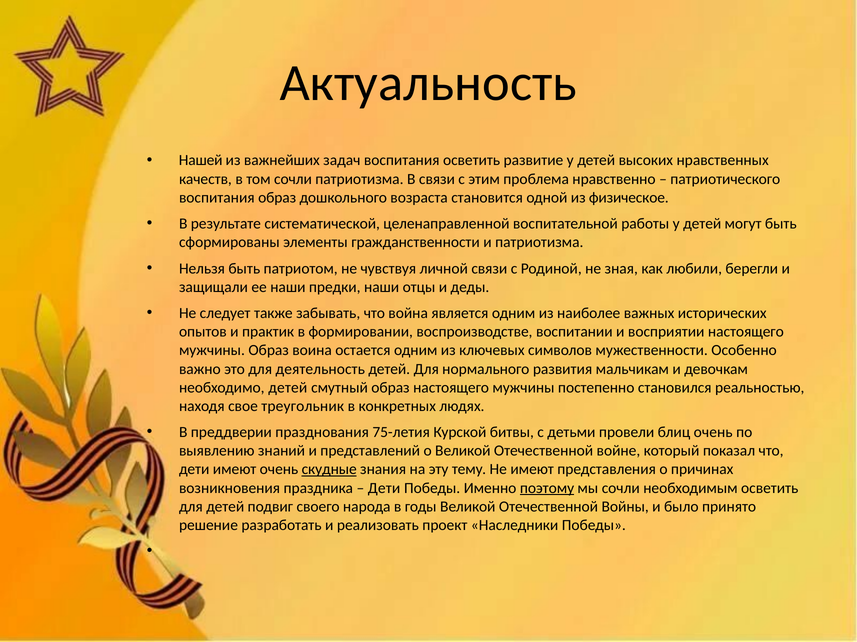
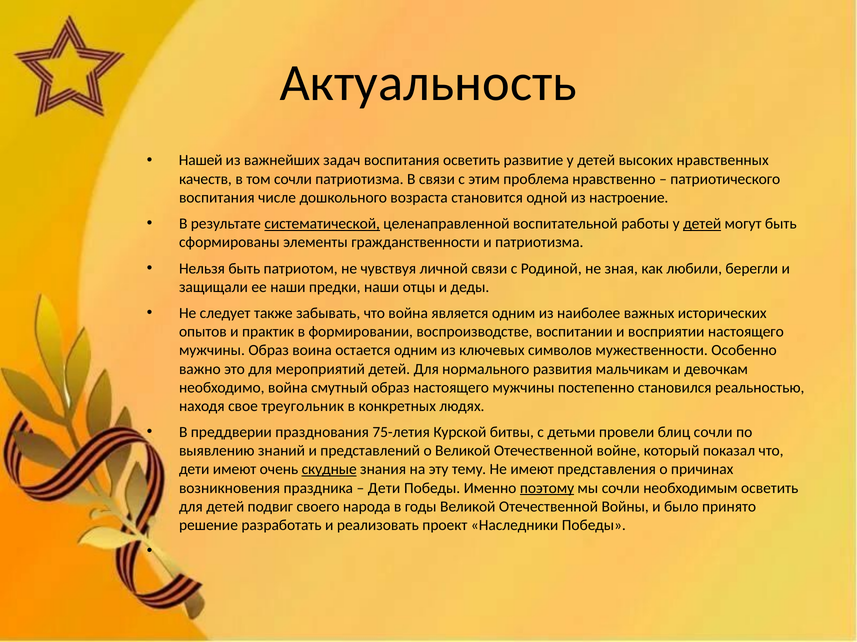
воспитания образ: образ -> числе
физическое: физическое -> настроение
систематической underline: none -> present
детей at (702, 224) underline: none -> present
деятельность: деятельность -> мероприятий
необходимо детей: детей -> война
блиц очень: очень -> сочли
